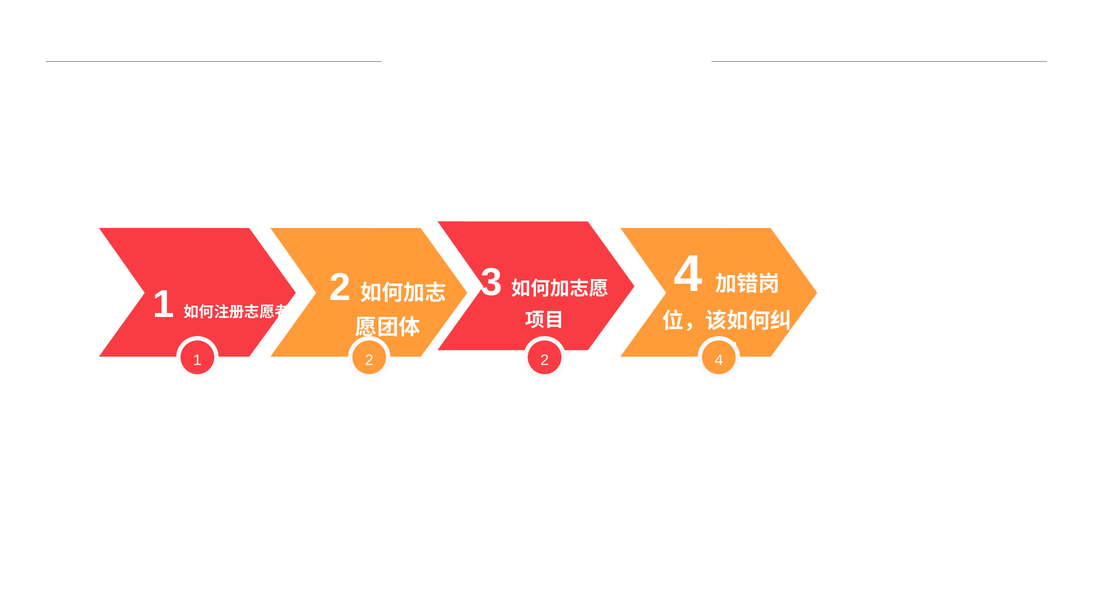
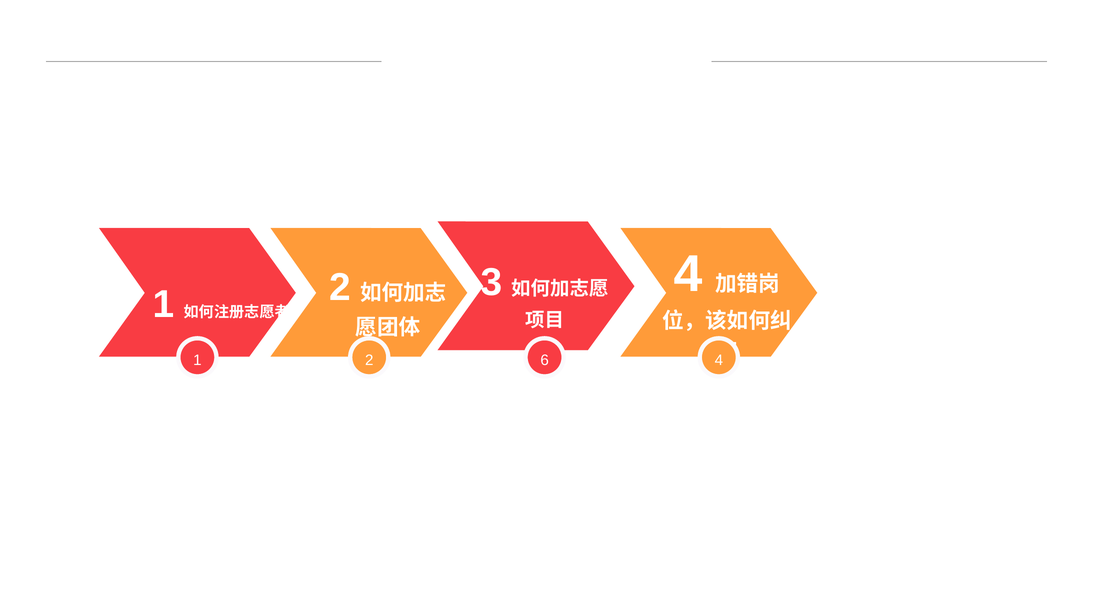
2 2: 2 -> 6
